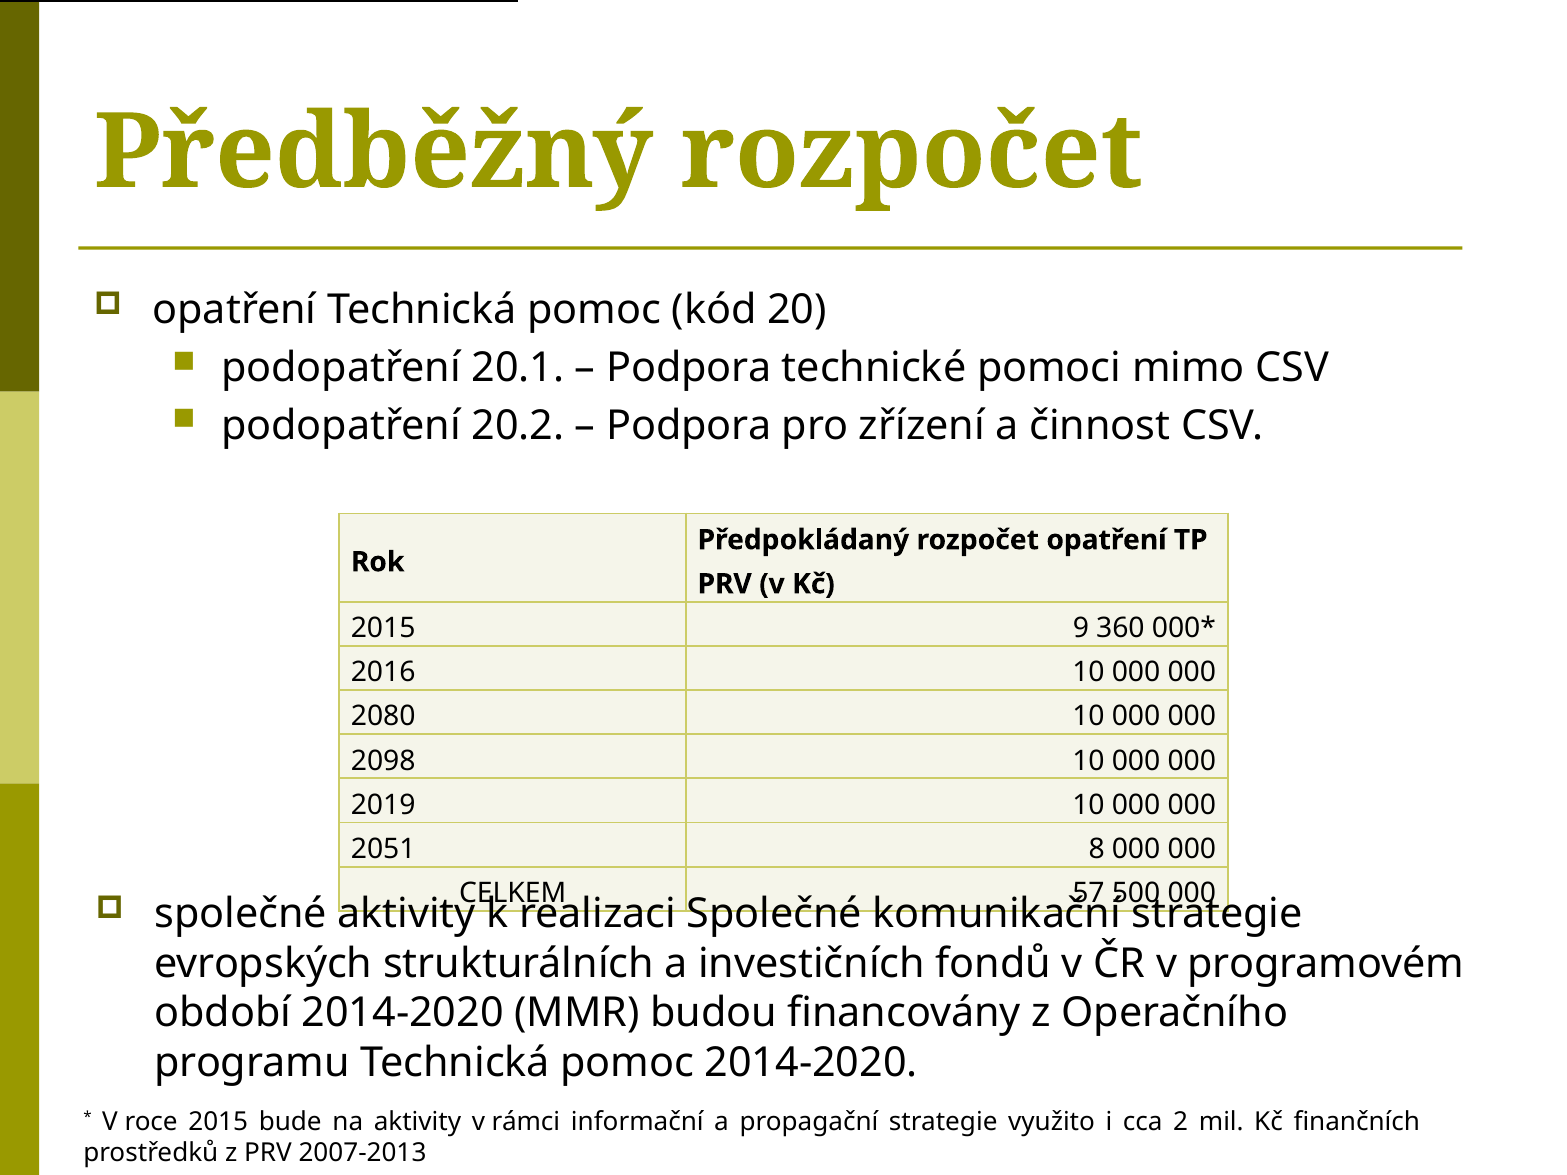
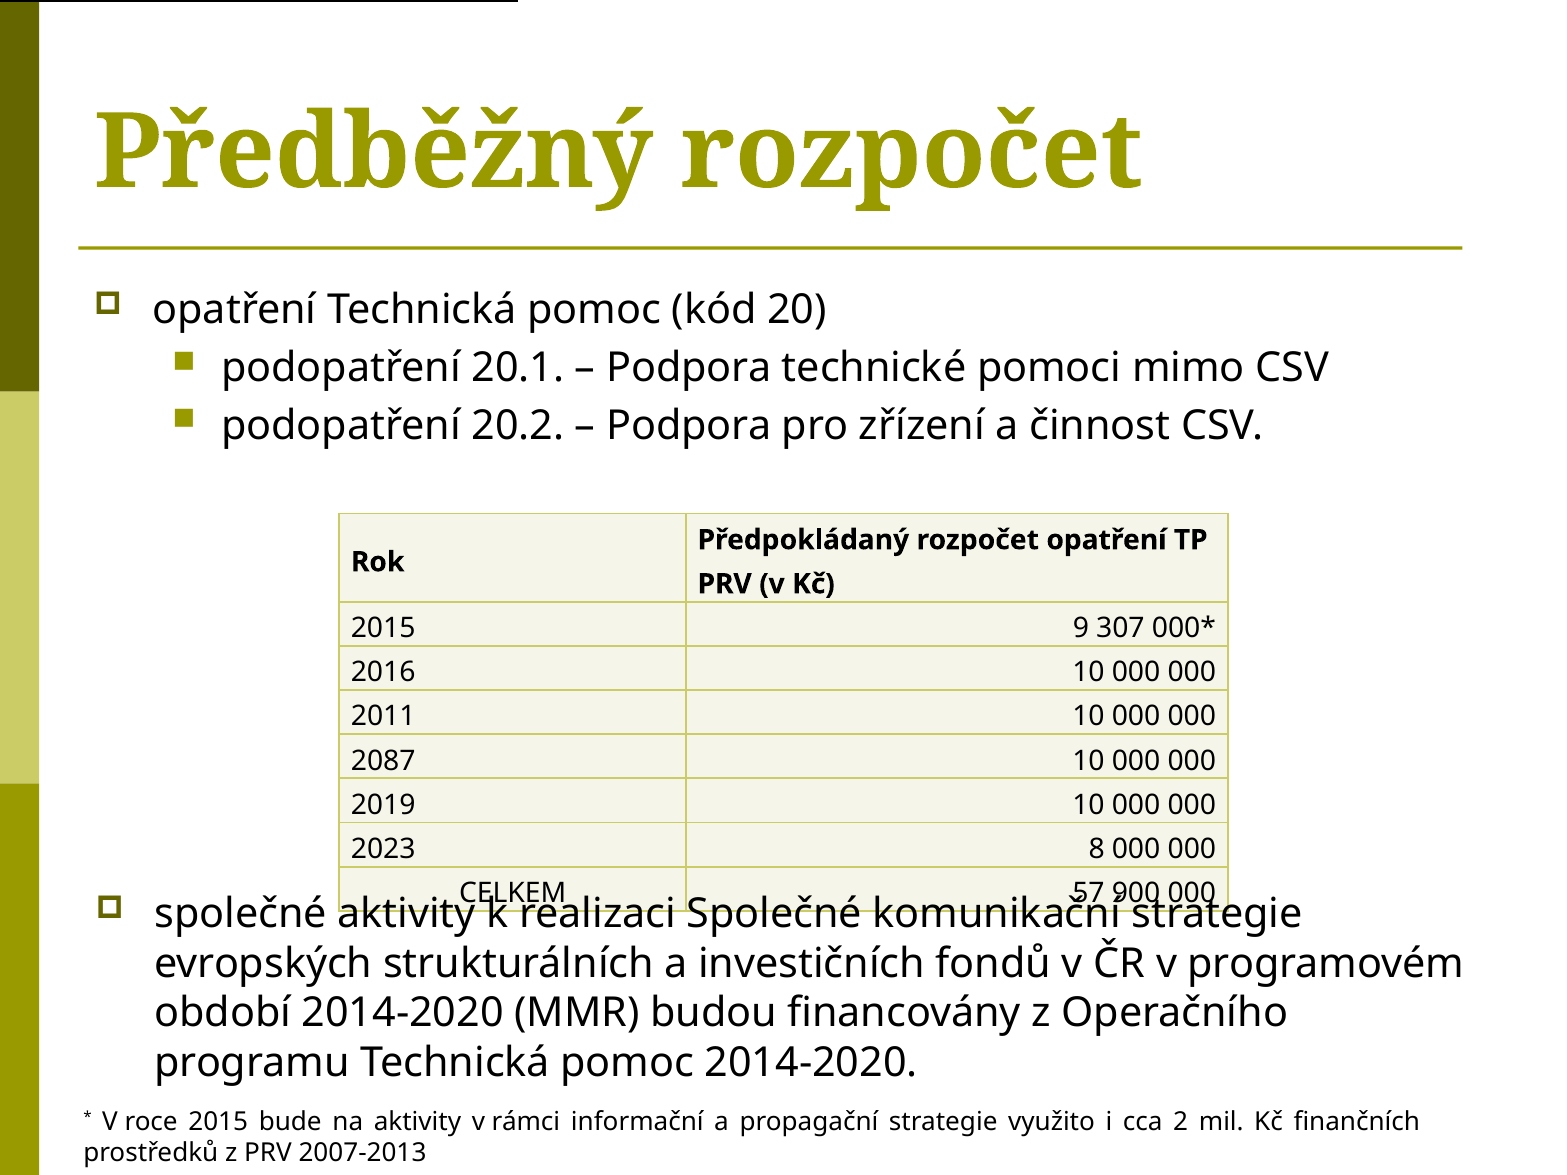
360: 360 -> 307
2080: 2080 -> 2011
2098: 2098 -> 2087
2051: 2051 -> 2023
500: 500 -> 900
